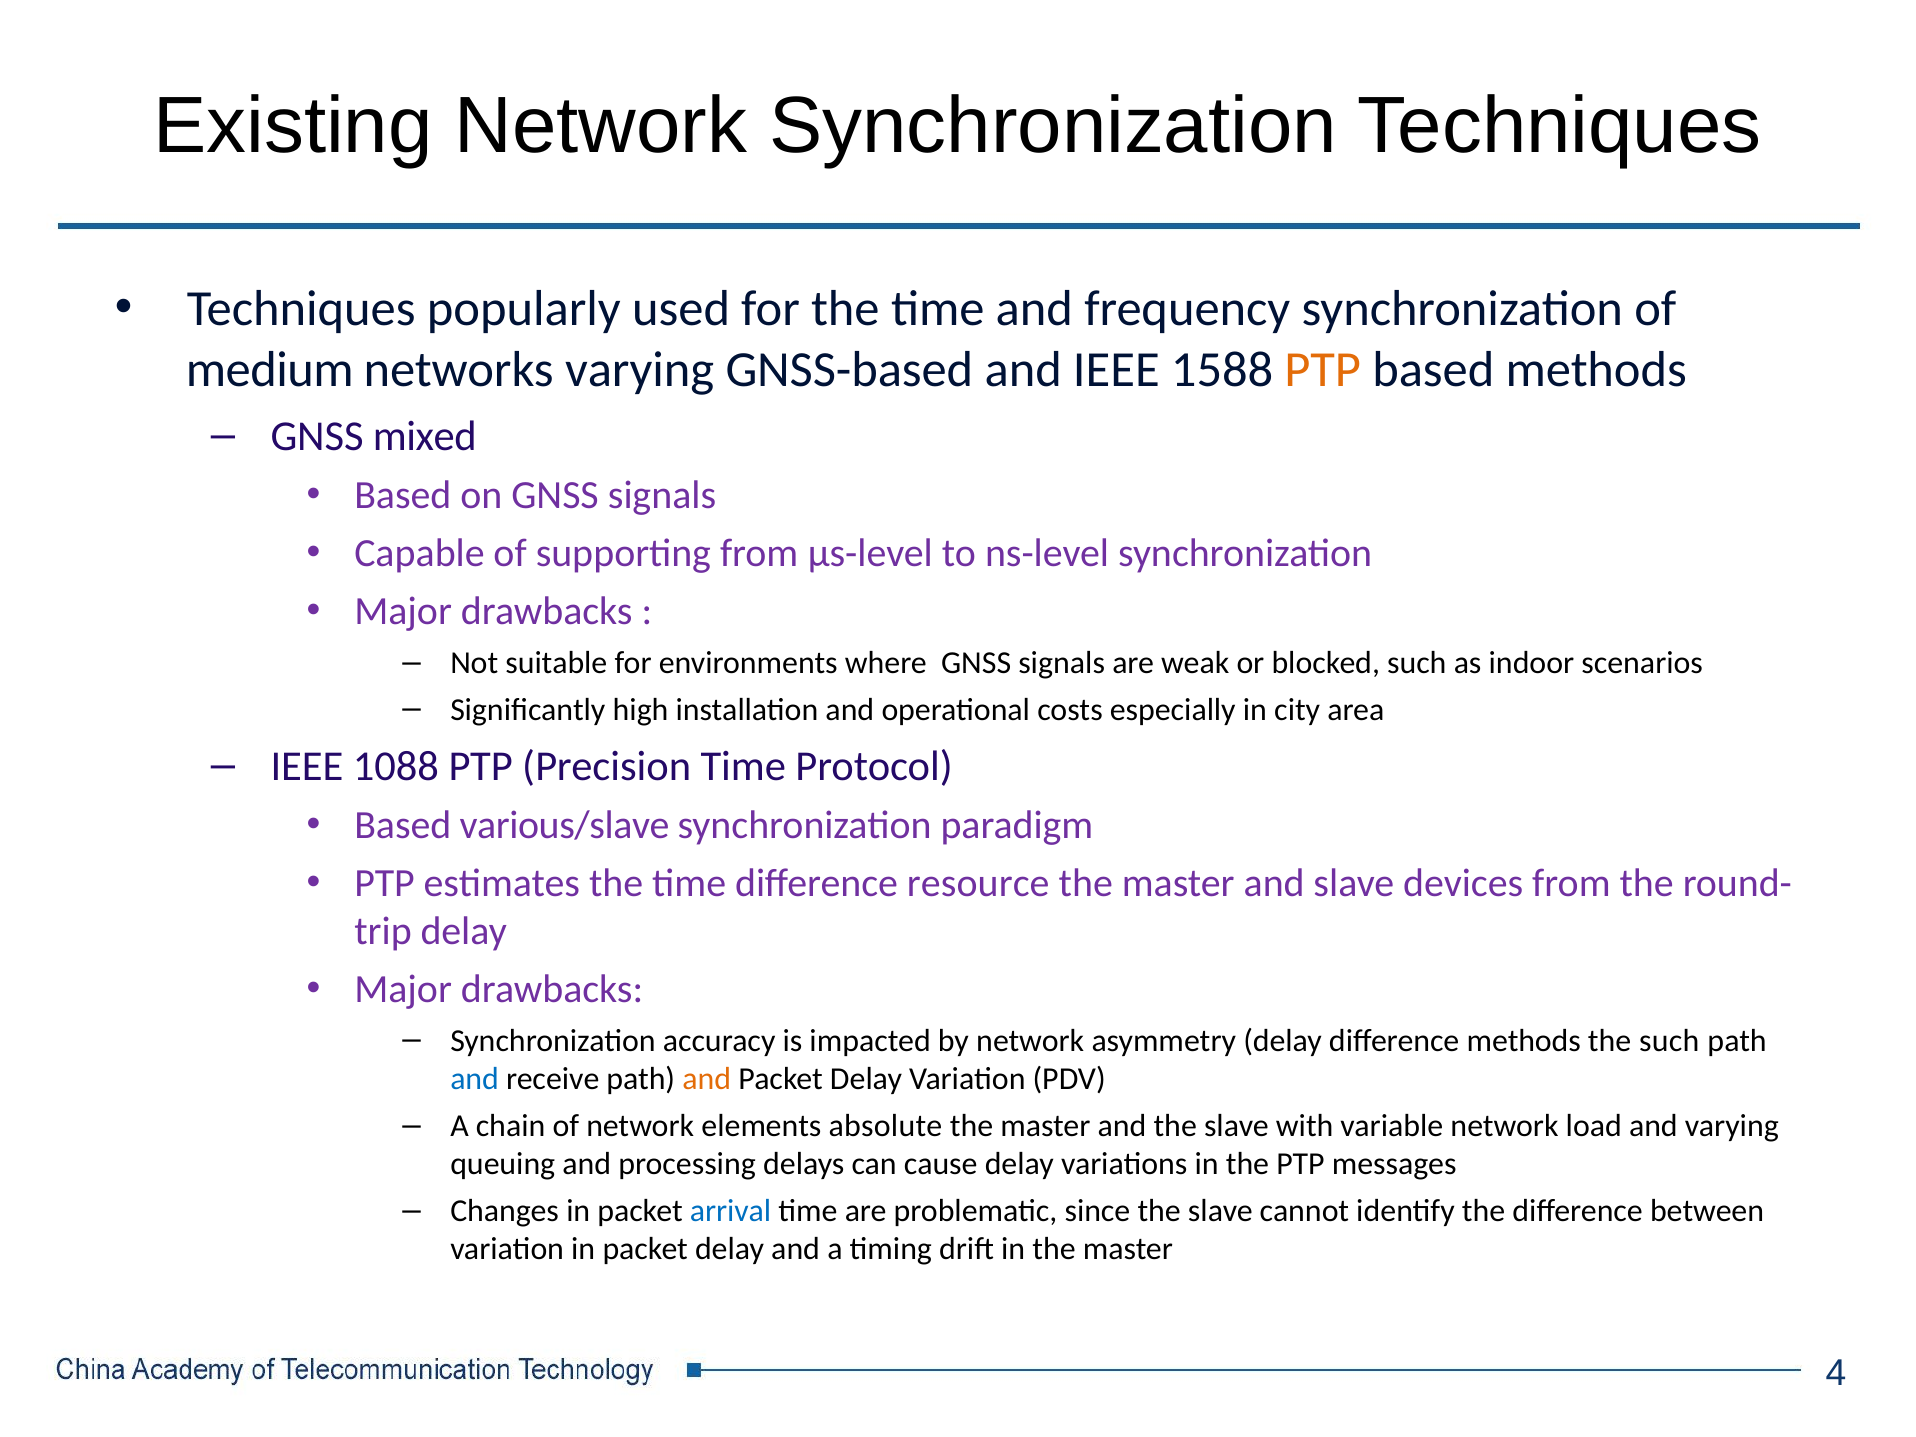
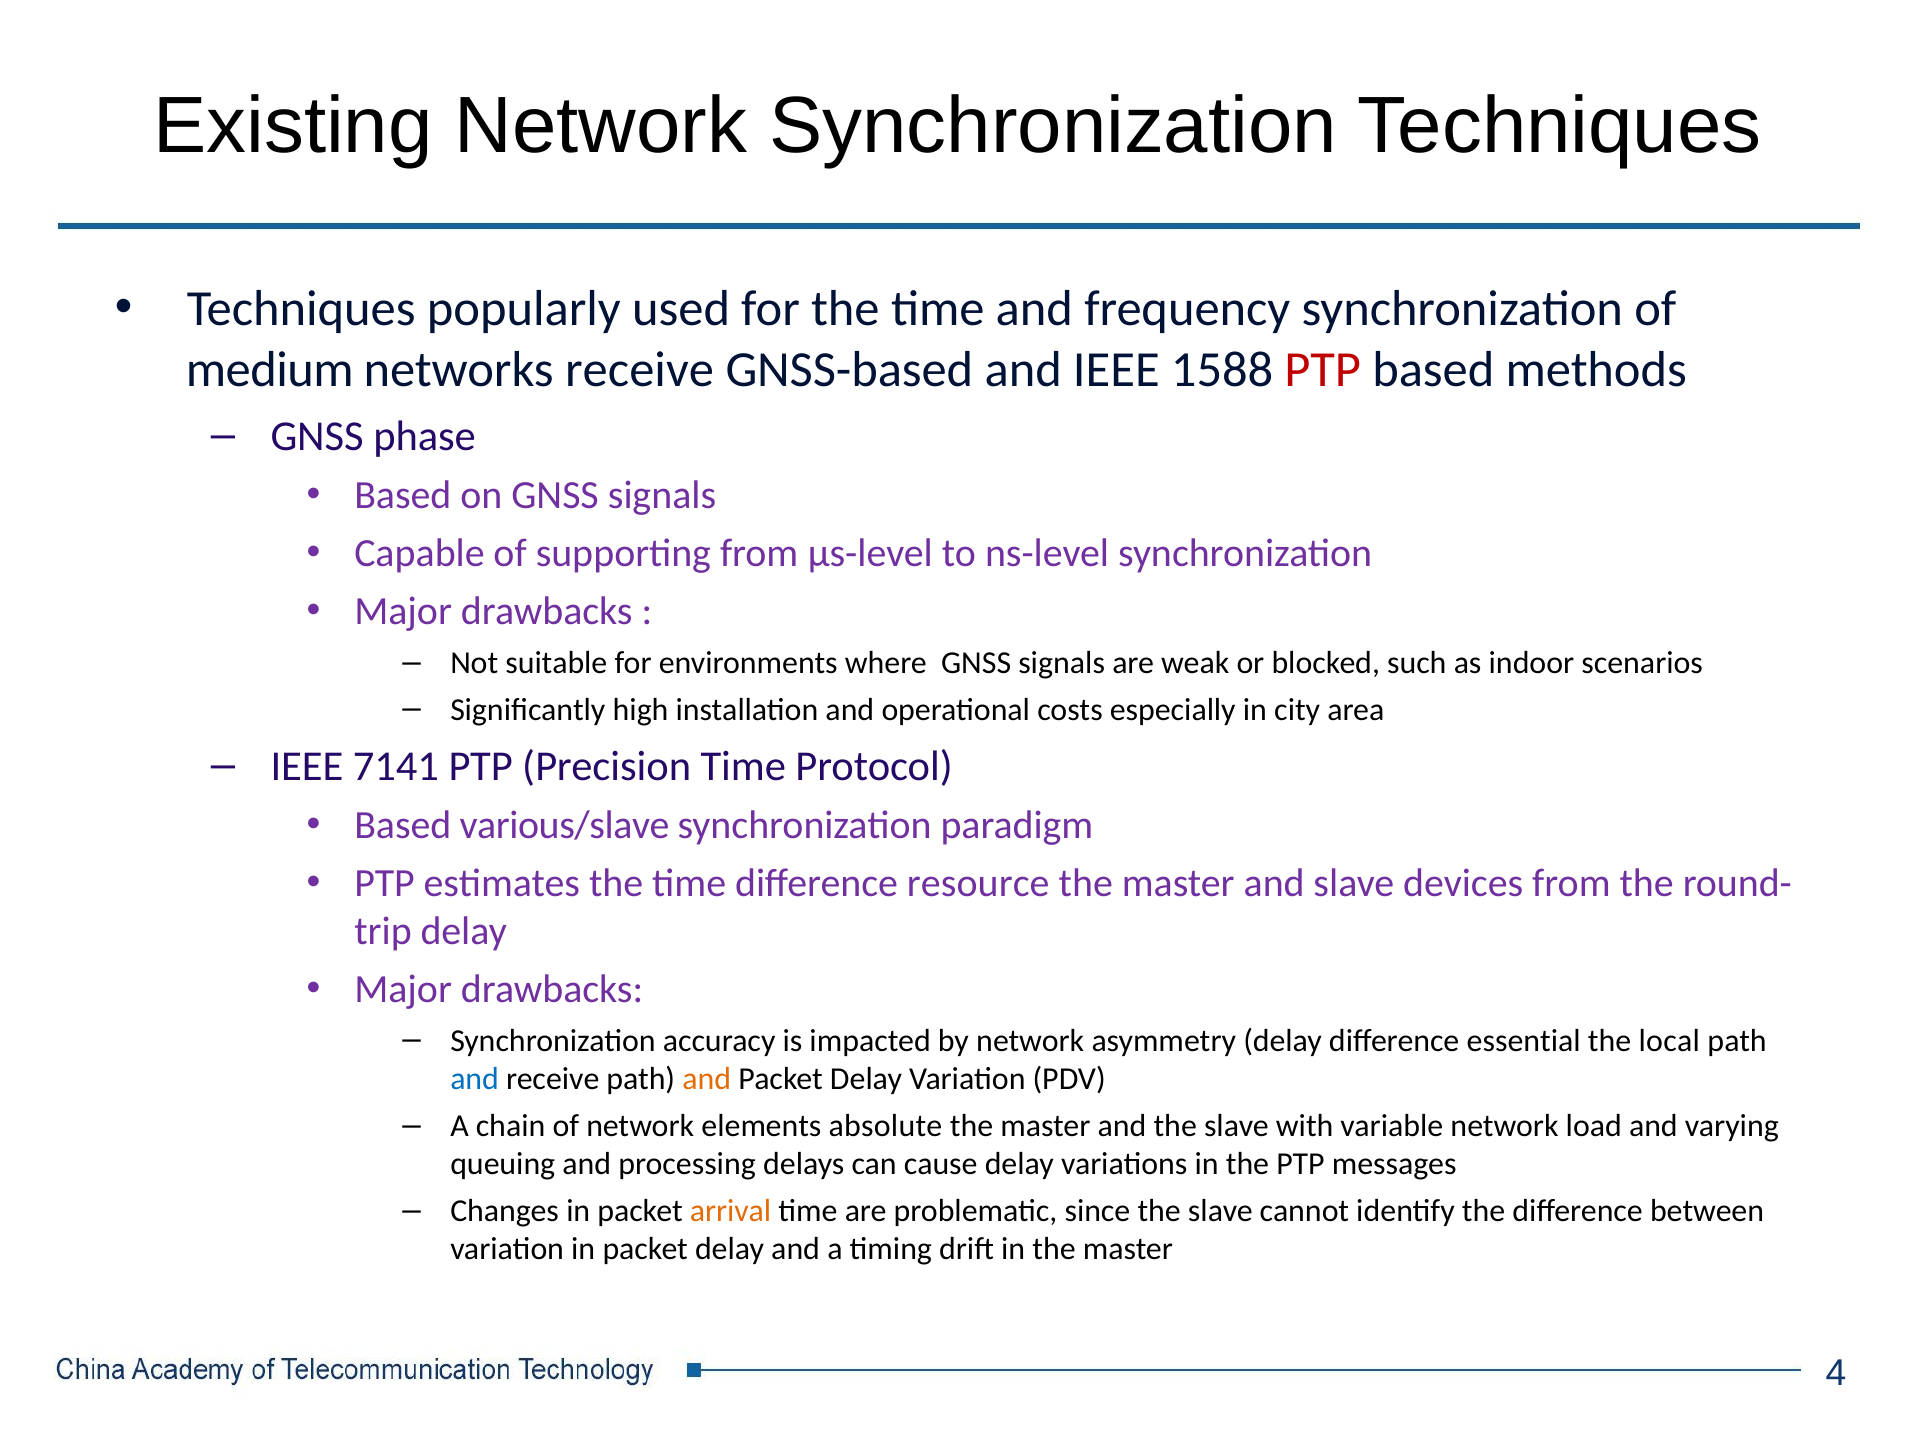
networks varying: varying -> receive
PTP at (1323, 370) colour: orange -> red
mixed: mixed -> phase
1088: 1088 -> 7141
difference methods: methods -> essential
the such: such -> local
arrival colour: blue -> orange
